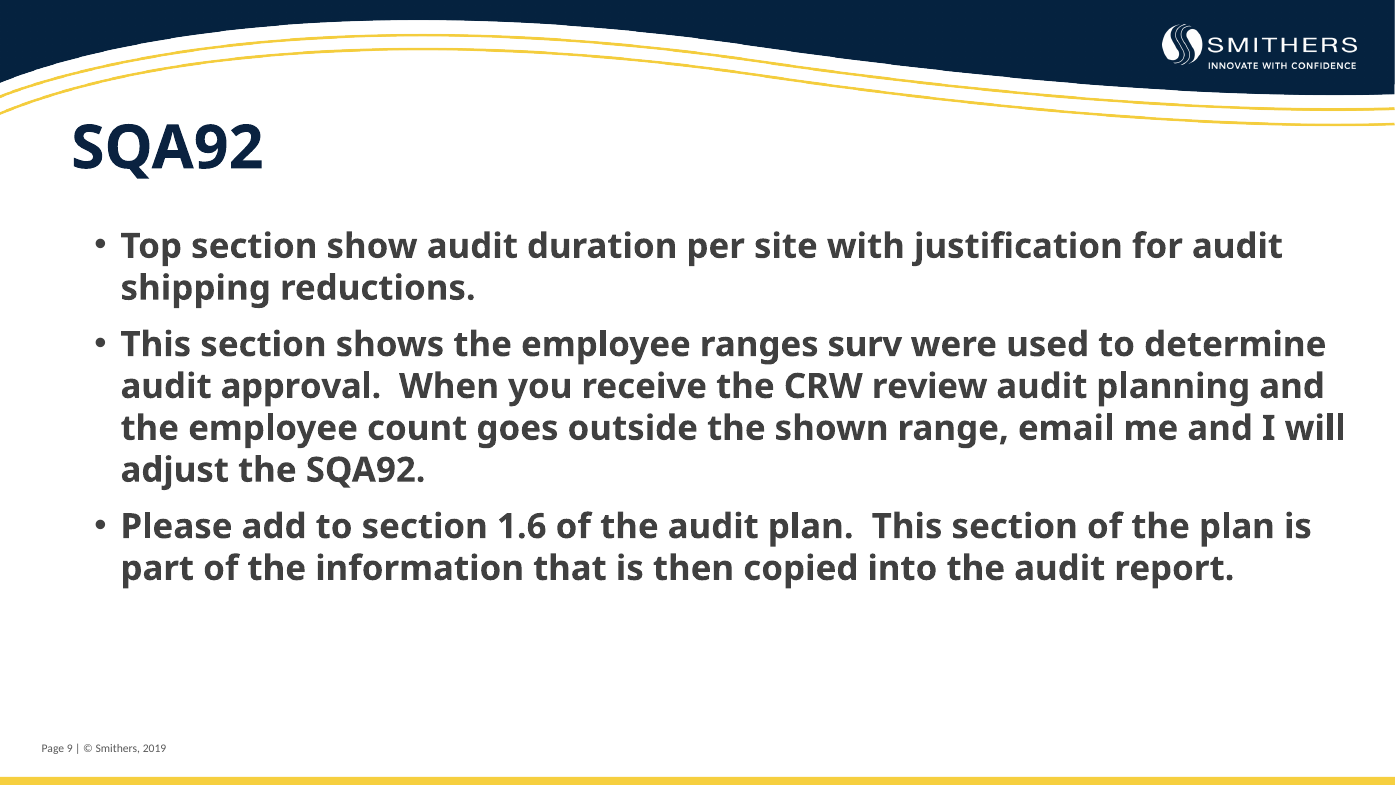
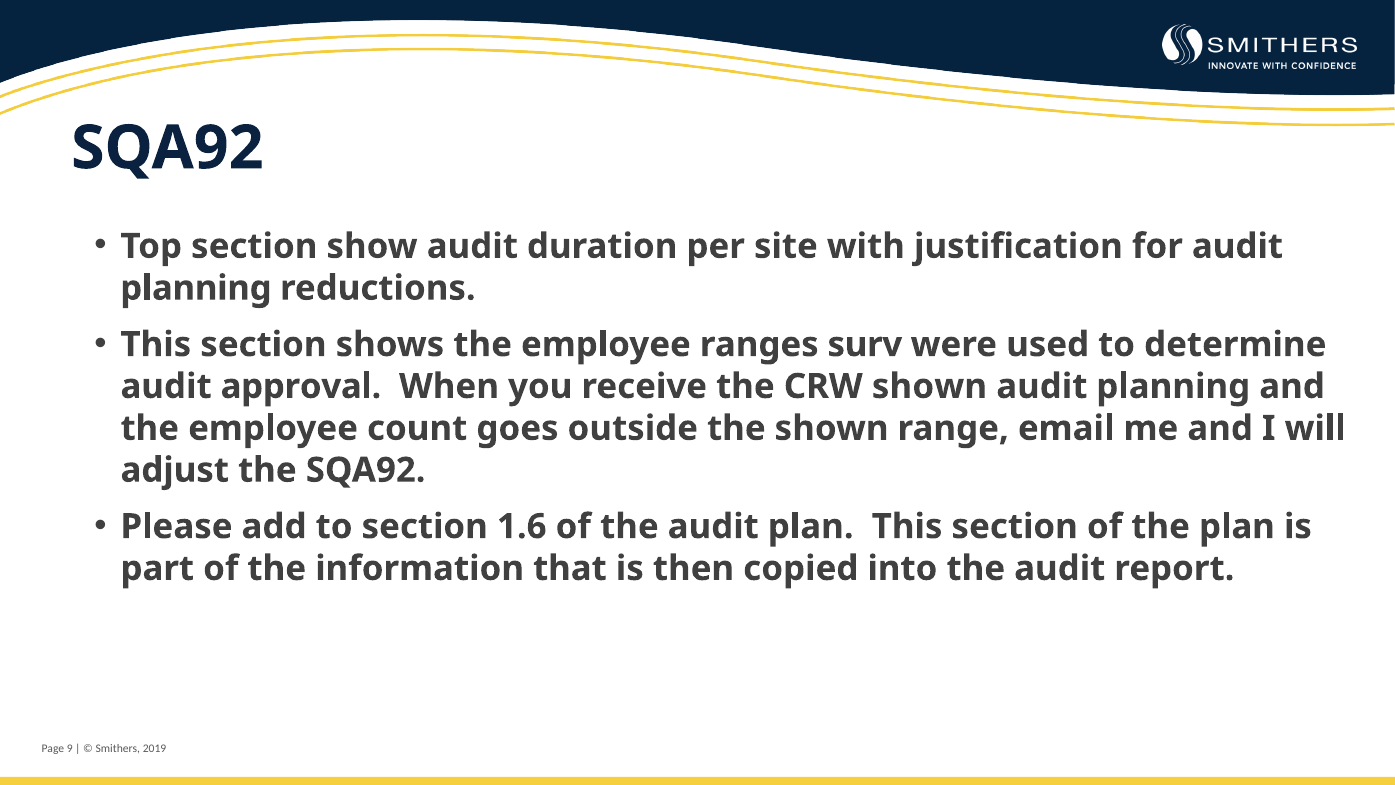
shipping at (196, 288): shipping -> planning
CRW review: review -> shown
